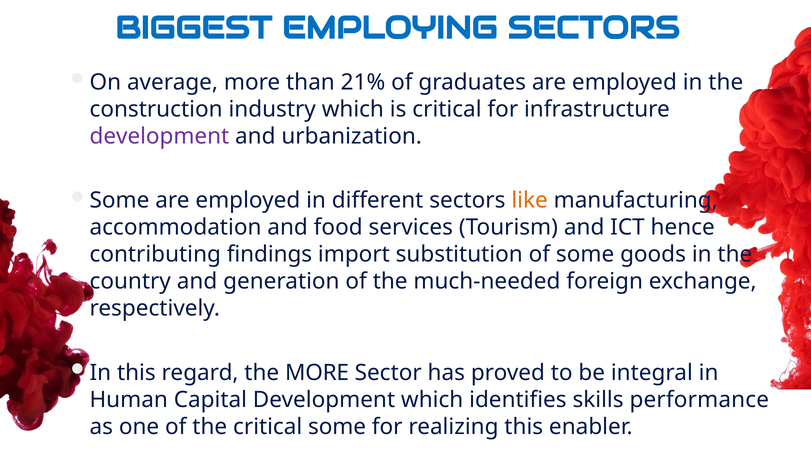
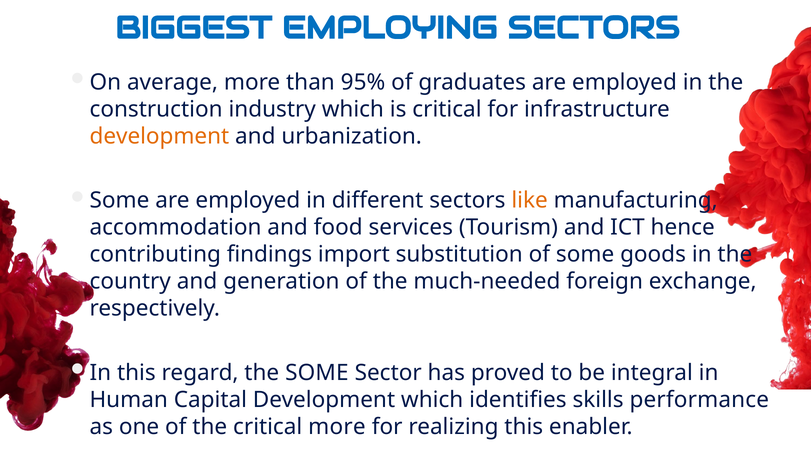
21%: 21% -> 95%
development at (159, 136) colour: purple -> orange
the MORE: MORE -> SOME
critical some: some -> more
